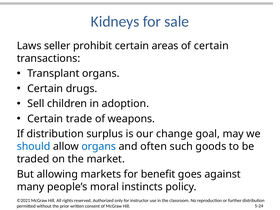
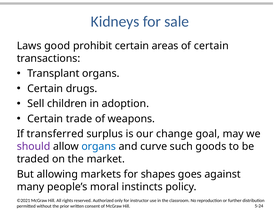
seller: seller -> good
If distribution: distribution -> transferred
should colour: blue -> purple
often: often -> curve
benefit: benefit -> shapes
